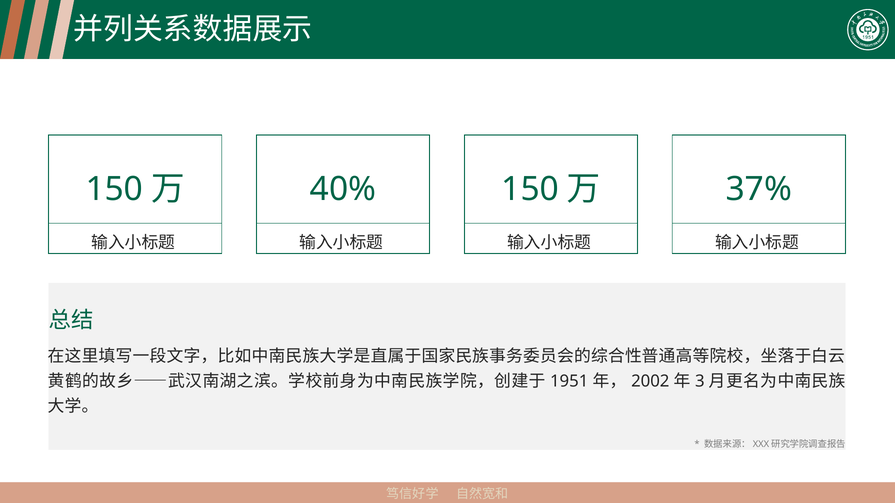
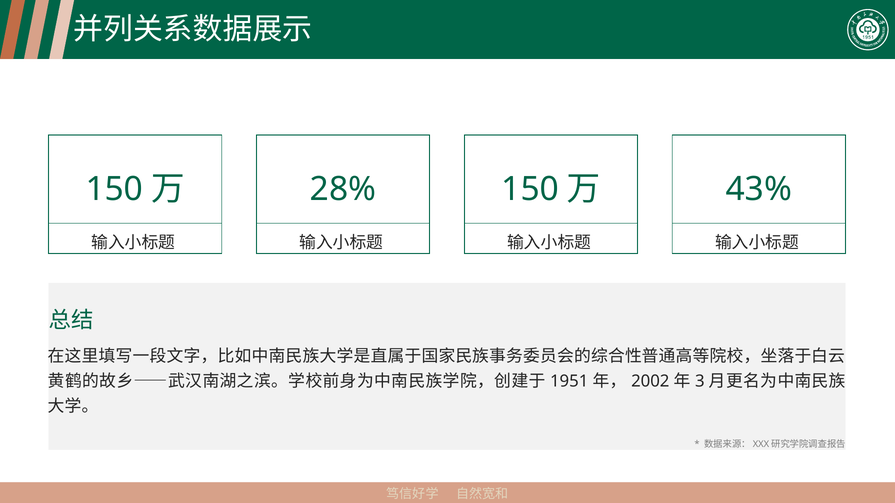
40%: 40% -> 28%
37%: 37% -> 43%
